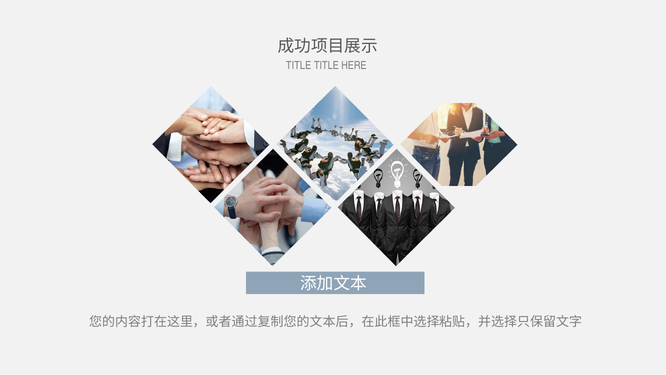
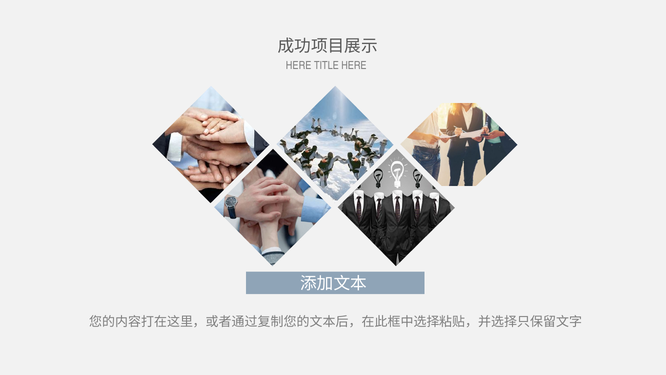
TITLE at (299, 66): TITLE -> HERE
